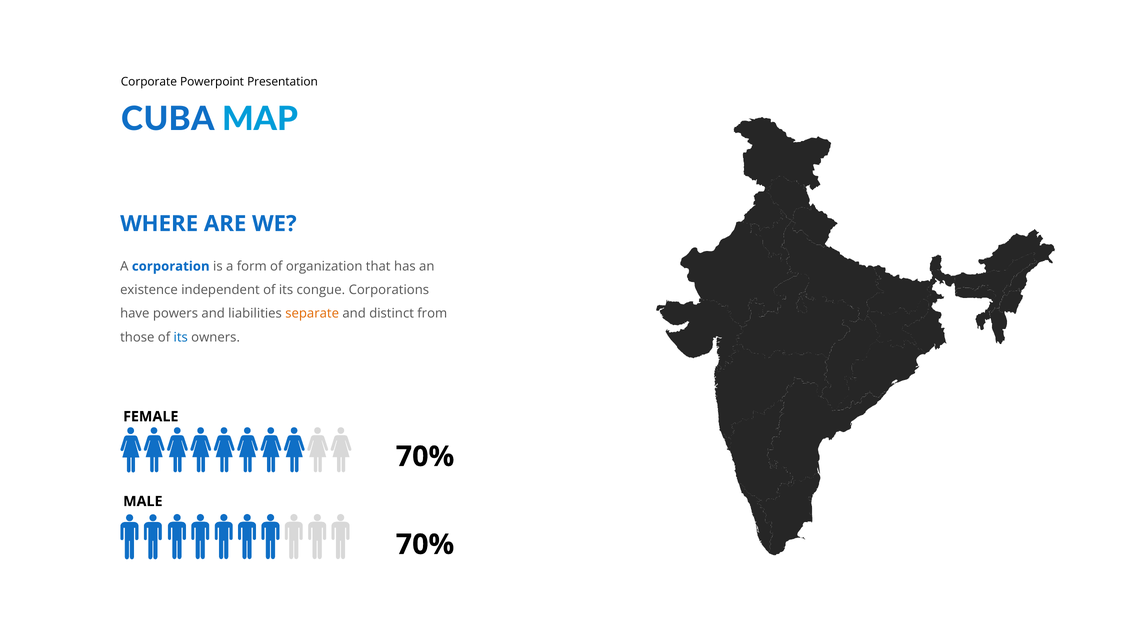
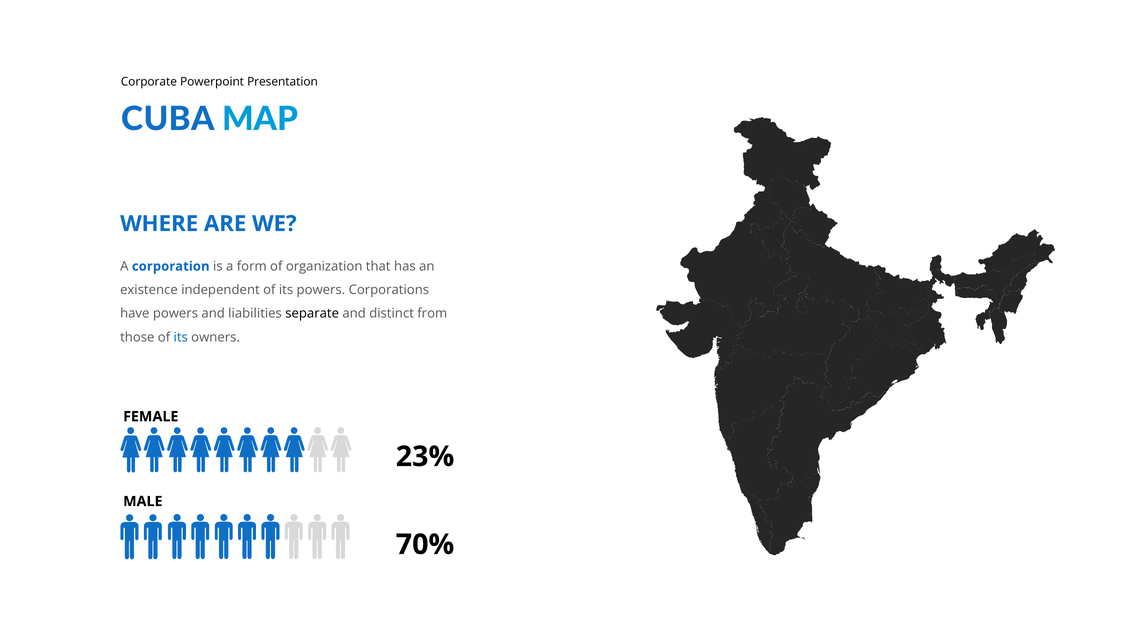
its congue: congue -> powers
separate colour: orange -> black
70% at (425, 457): 70% -> 23%
